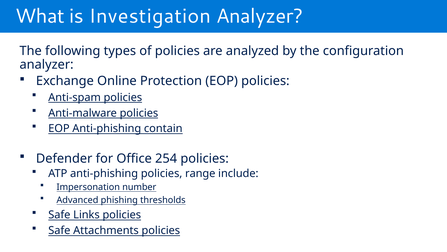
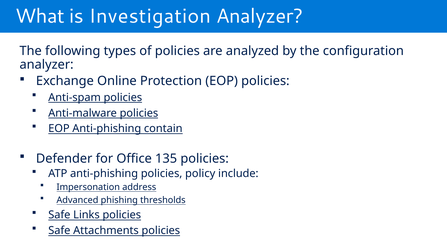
254: 254 -> 135
range: range -> policy
number: number -> address
